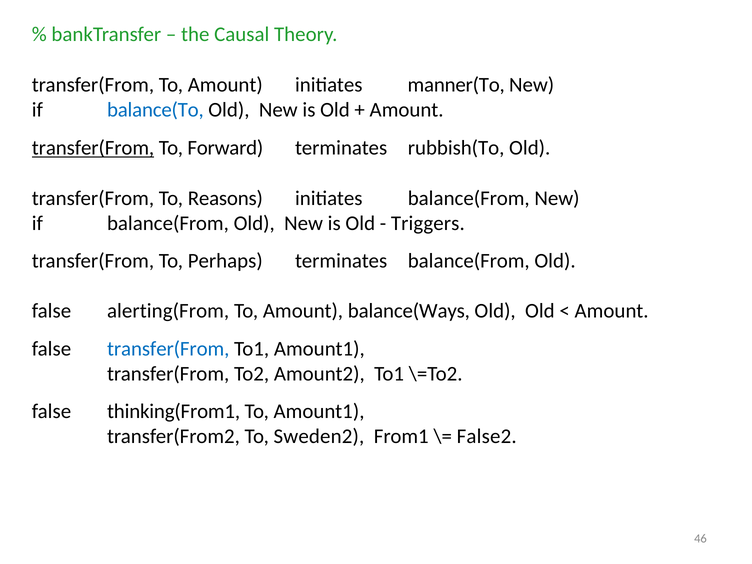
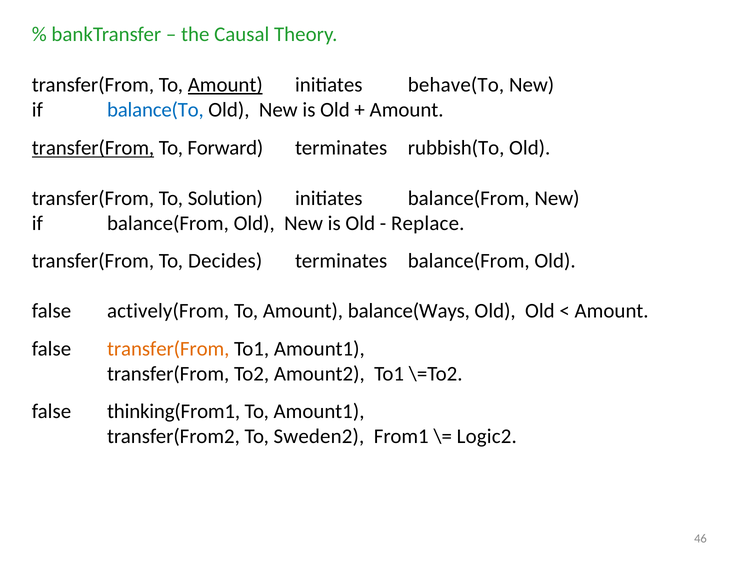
Amount at (225, 85) underline: none -> present
manner(To: manner(To -> behave(To
Reasons: Reasons -> Solution
Triggers: Triggers -> Replace
Perhaps: Perhaps -> Decides
alerting(From: alerting(From -> actively(From
transfer(From at (168, 349) colour: blue -> orange
False2: False2 -> Logic2
